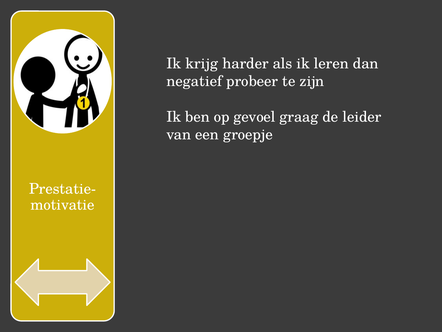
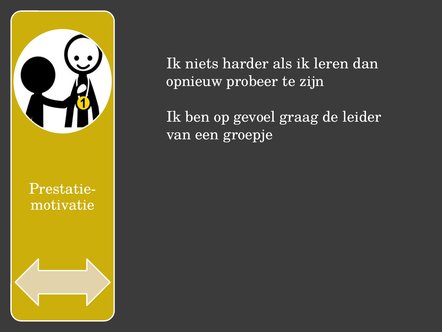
krijg: krijg -> niets
negatief: negatief -> opnieuw
